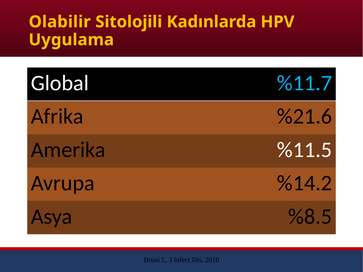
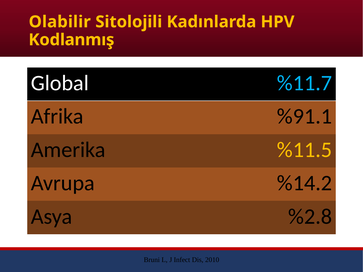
Uygulama: Uygulama -> Kodlanmış
%21.6: %21.6 -> %91.1
%11.5 colour: white -> yellow
%8.5: %8.5 -> %2.8
